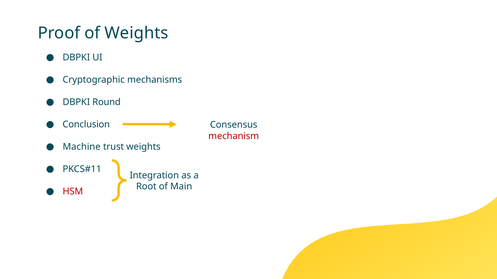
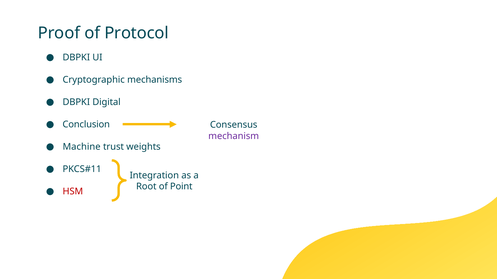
of Weights: Weights -> Protocol
Round: Round -> Digital
mechanism colour: red -> purple
Main: Main -> Point
